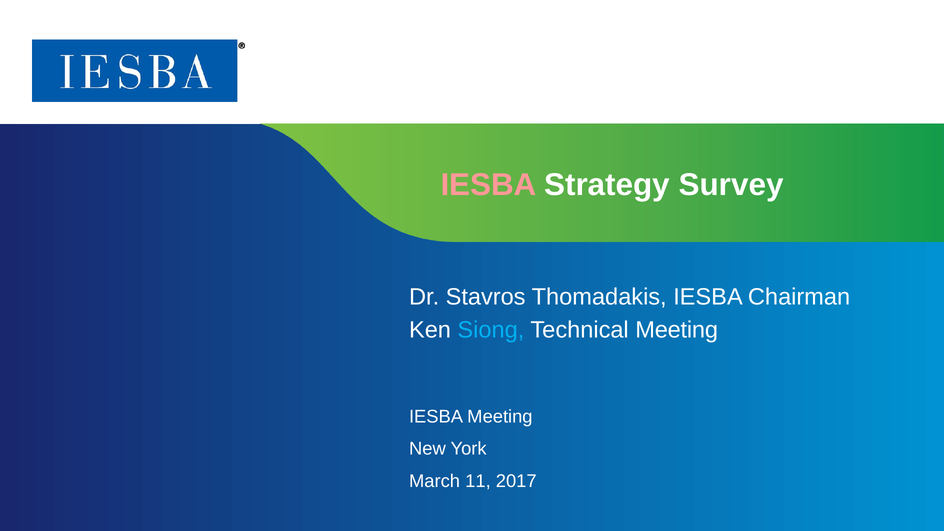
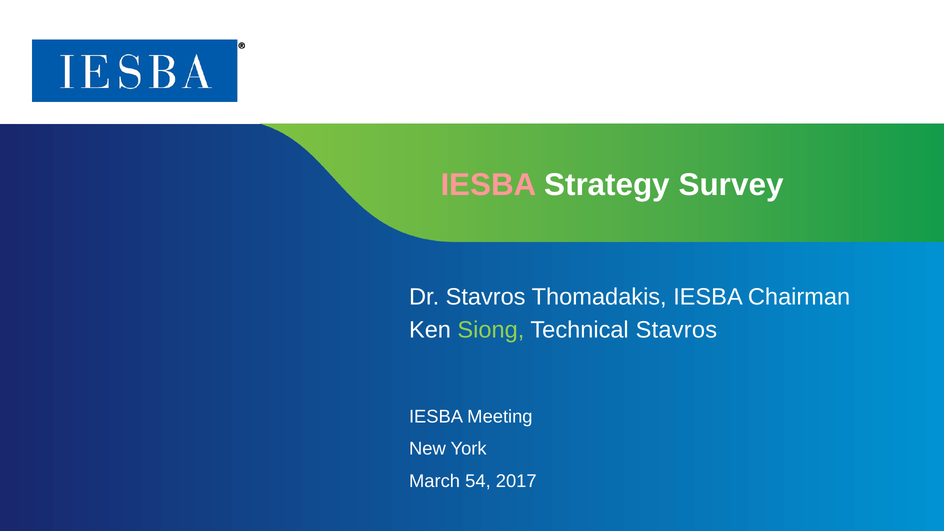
Siong colour: light blue -> light green
Technical Meeting: Meeting -> Stavros
11: 11 -> 54
